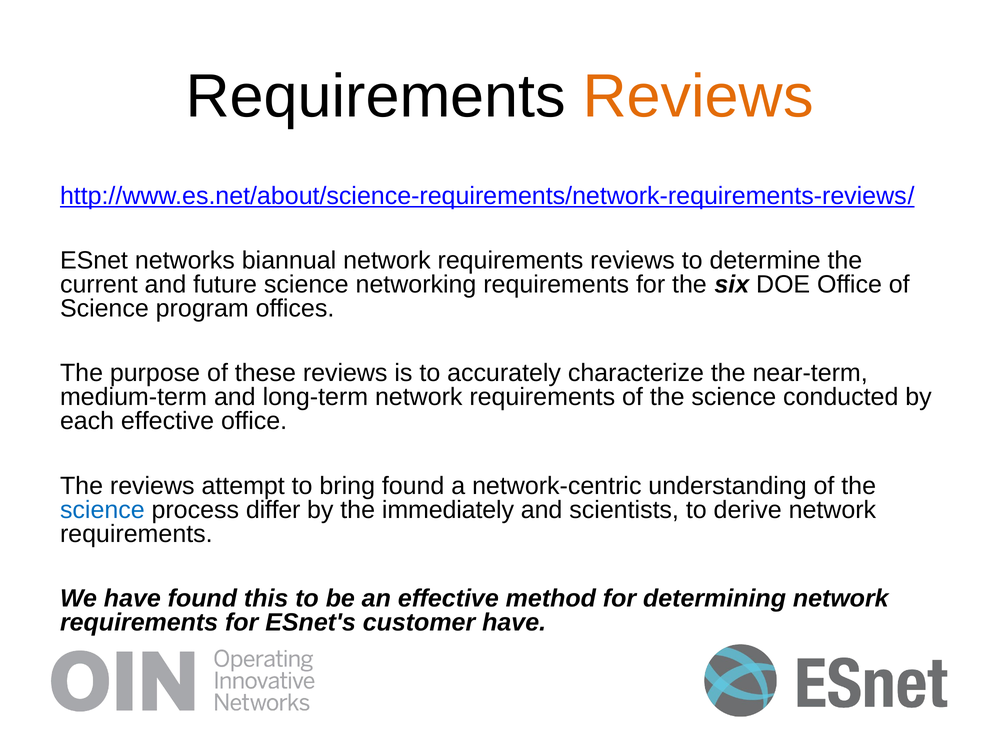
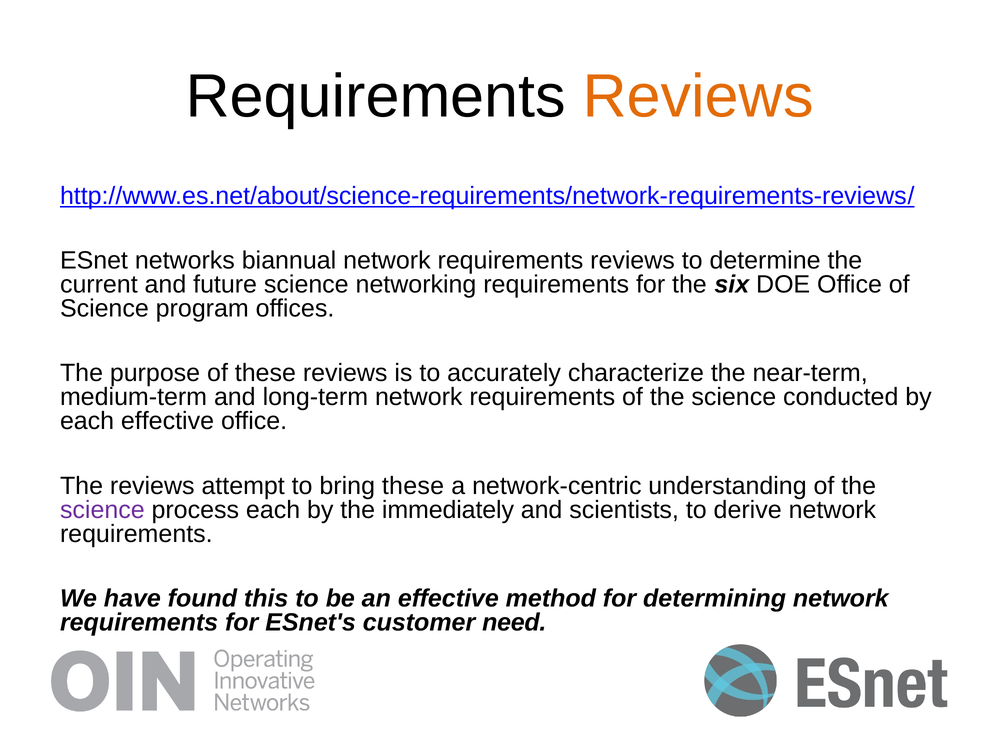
bring found: found -> these
science at (102, 510) colour: blue -> purple
process differ: differ -> each
customer have: have -> need
